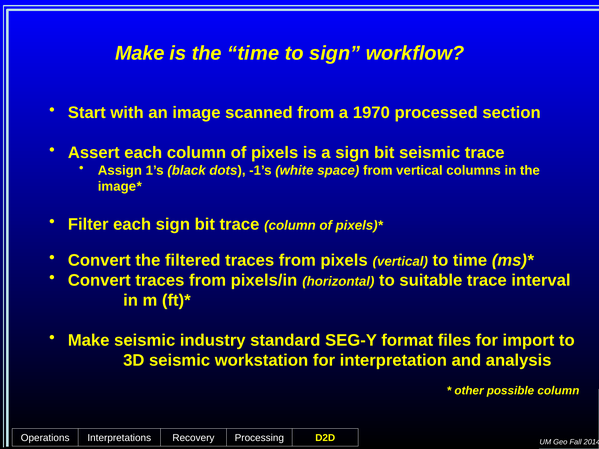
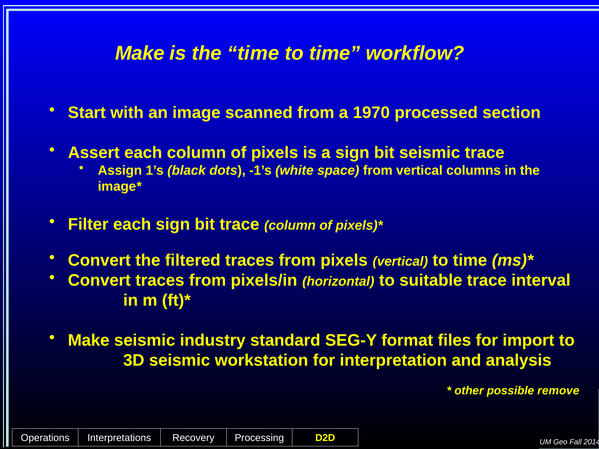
sign at (335, 53): sign -> time
possible column: column -> remove
